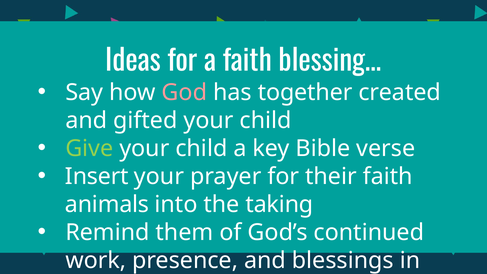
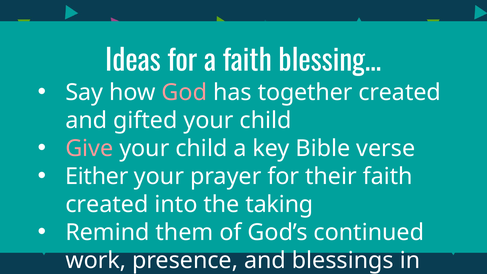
Give colour: light green -> pink
Insert: Insert -> Either
animals at (107, 204): animals -> created
